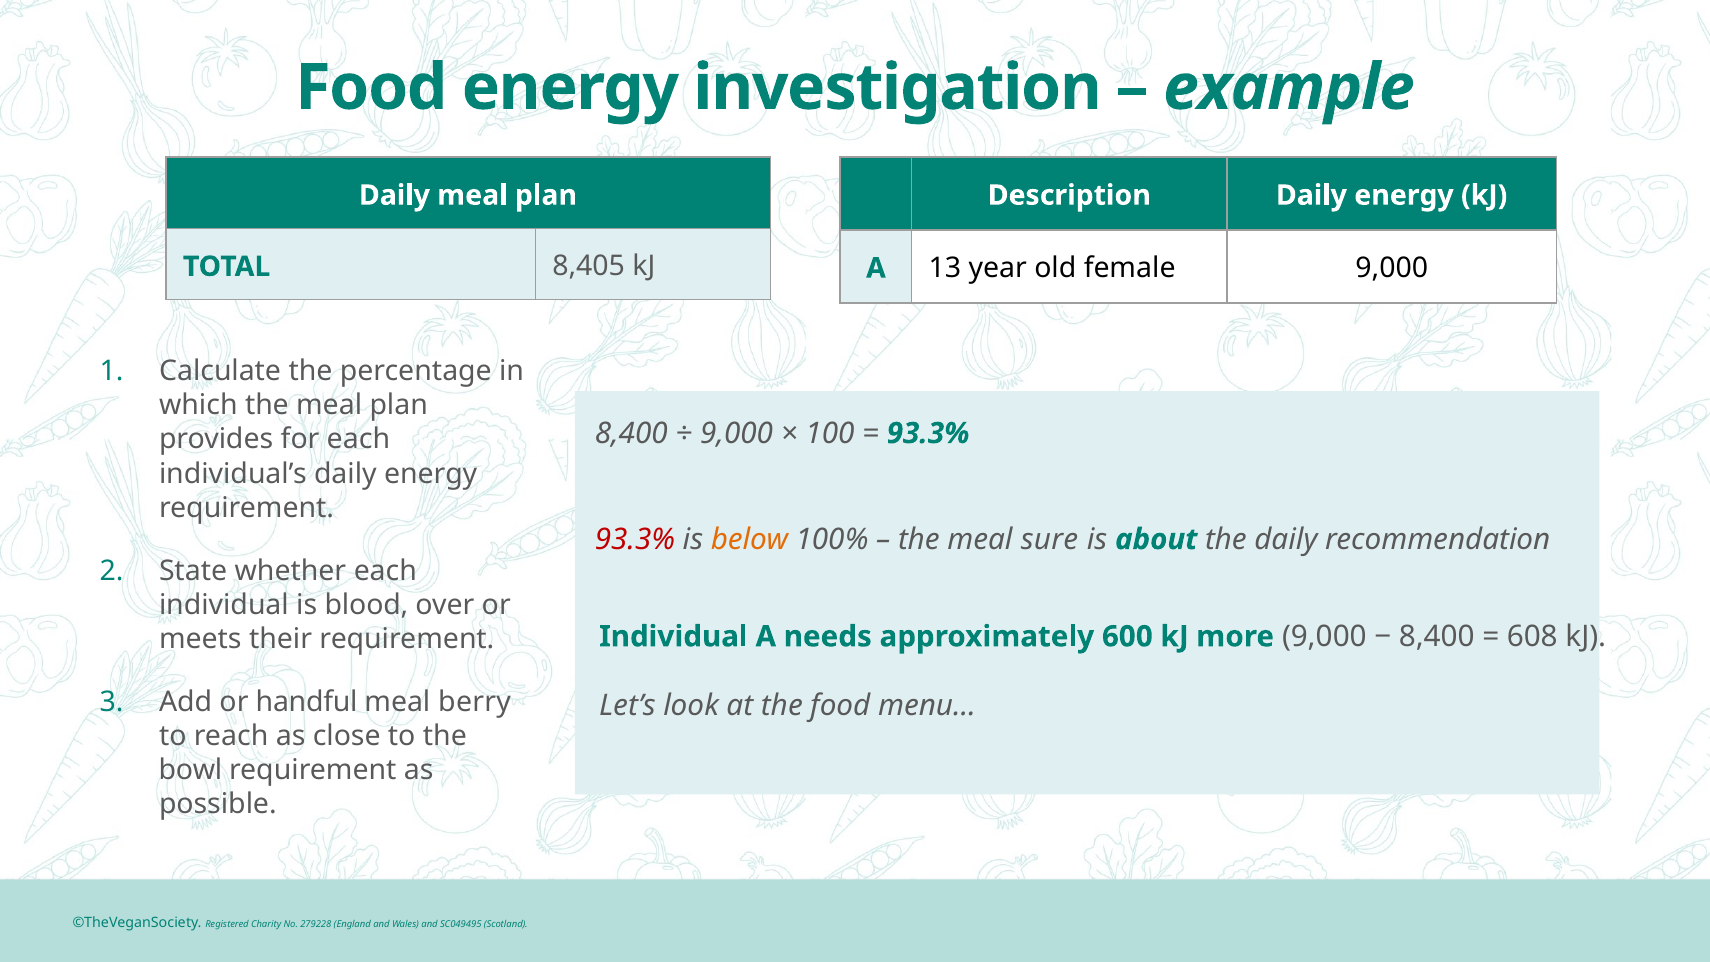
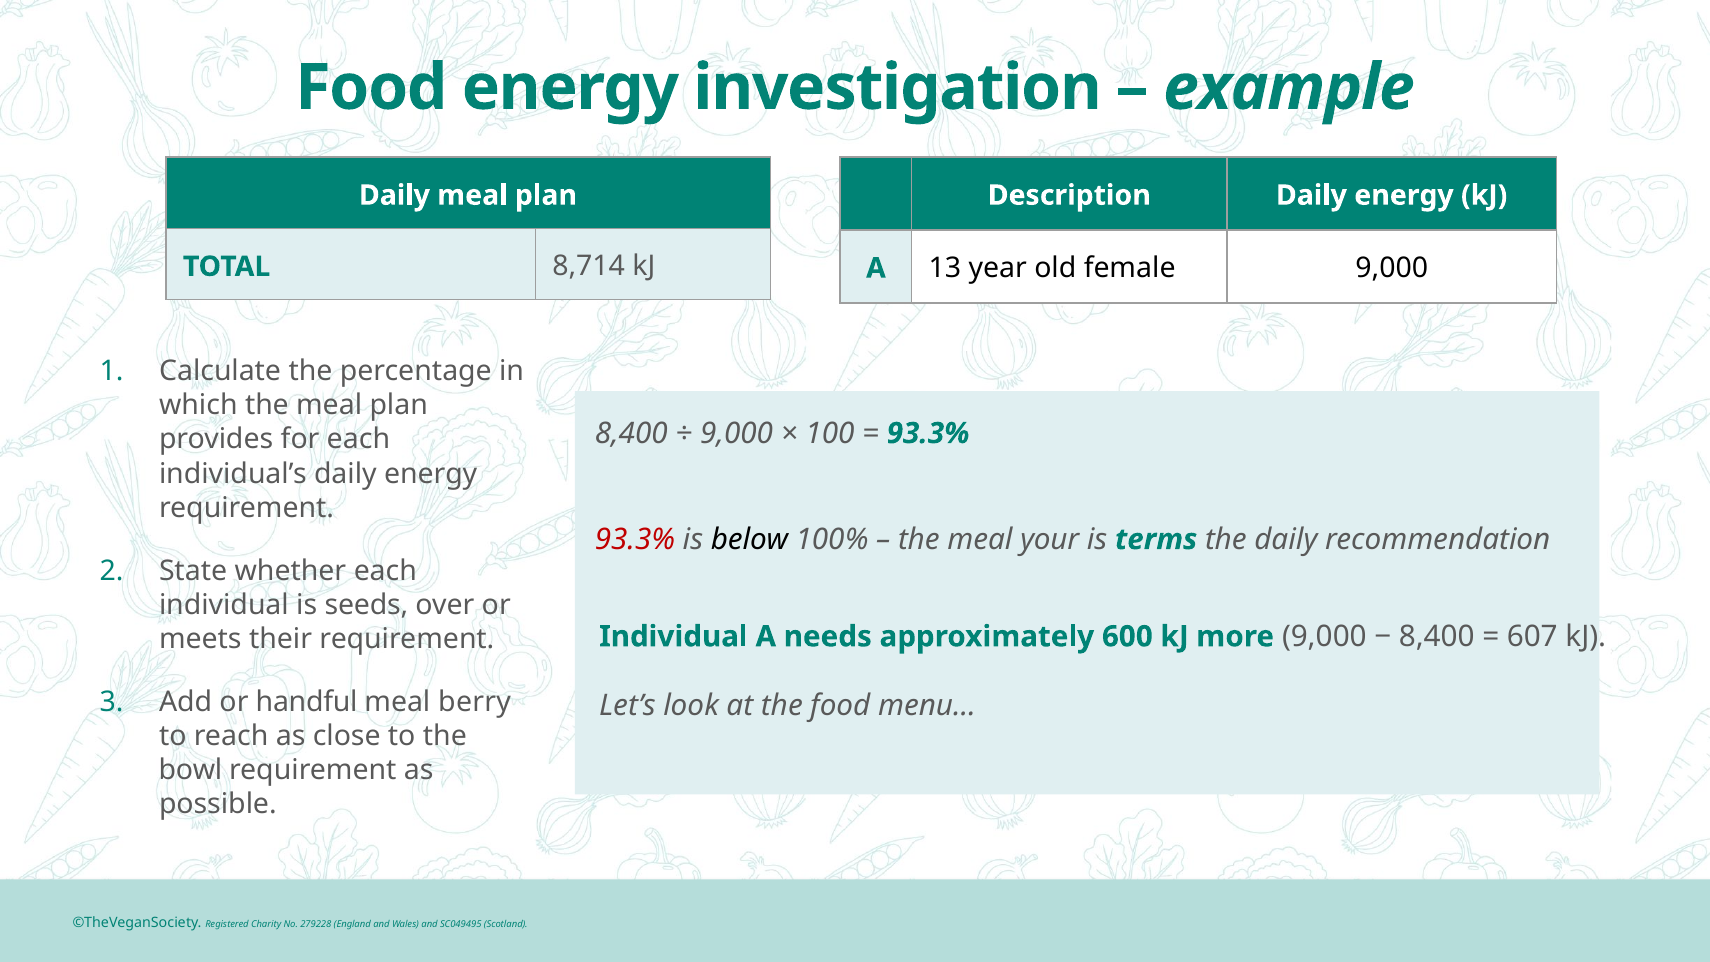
8,405: 8,405 -> 8,714
below colour: orange -> black
sure: sure -> your
about: about -> terms
blood: blood -> seeds
608: 608 -> 607
